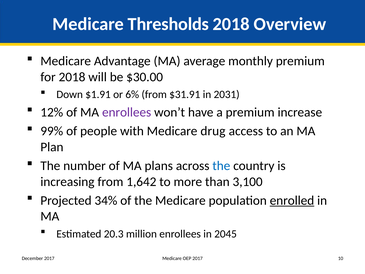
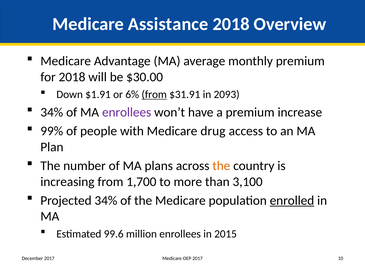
Thresholds: Thresholds -> Assistance
from at (154, 94) underline: none -> present
2031: 2031 -> 2093
12% at (52, 112): 12% -> 34%
the at (221, 166) colour: blue -> orange
1,642: 1,642 -> 1,700
20.3: 20.3 -> 99.6
2045: 2045 -> 2015
